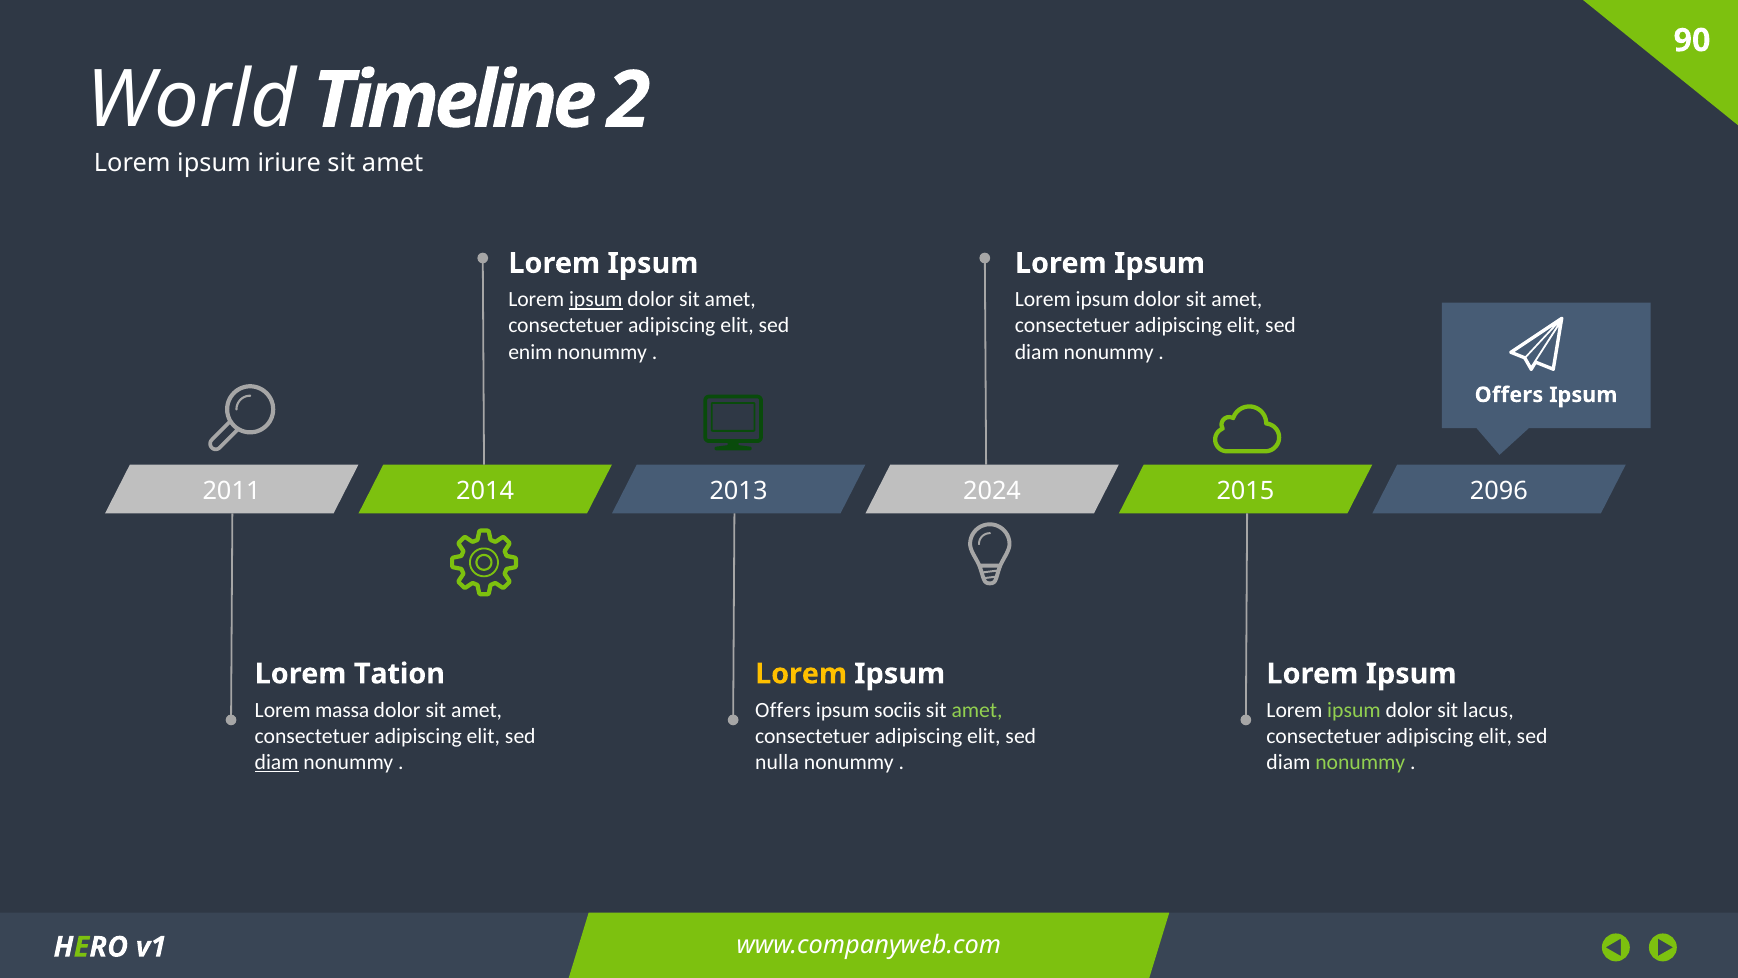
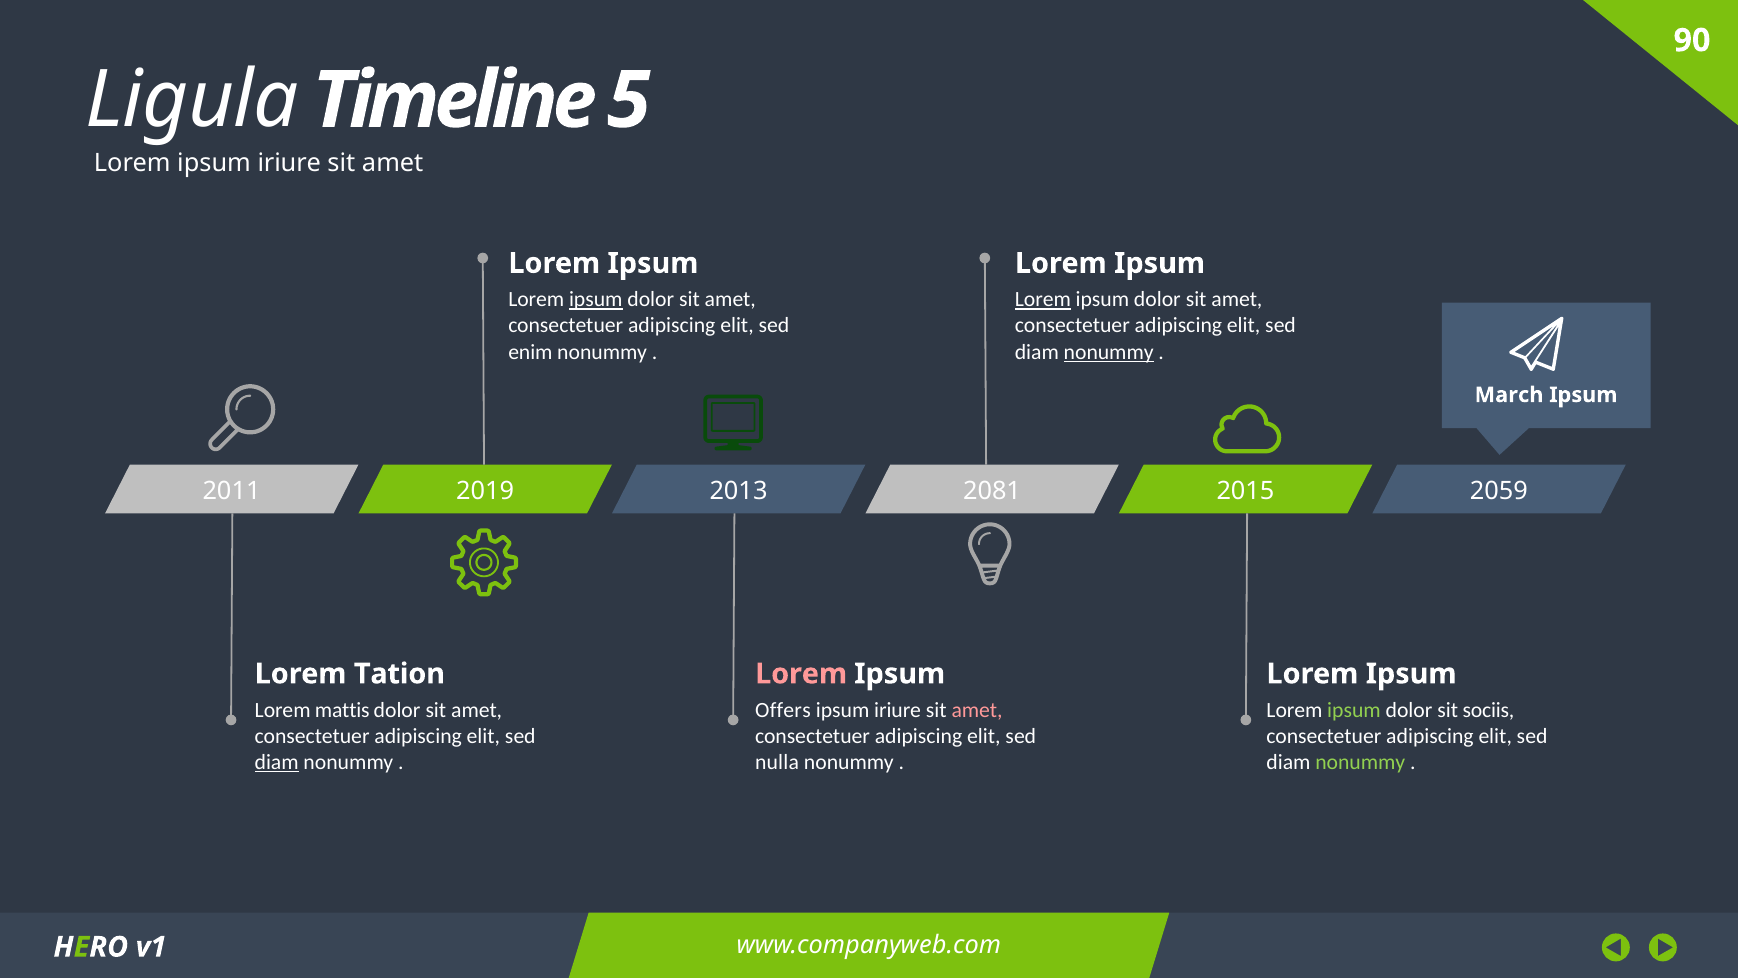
World: World -> Ligula
2: 2 -> 5
Lorem at (1043, 300) underline: none -> present
nonummy at (1109, 352) underline: none -> present
Offers at (1509, 395): Offers -> March
2014: 2014 -> 2019
2024: 2024 -> 2081
2096: 2096 -> 2059
Lorem at (801, 674) colour: yellow -> pink
massa: massa -> mattis
sociis at (898, 710): sociis -> iriure
amet at (977, 710) colour: light green -> pink
lacus: lacus -> sociis
